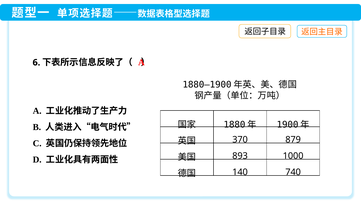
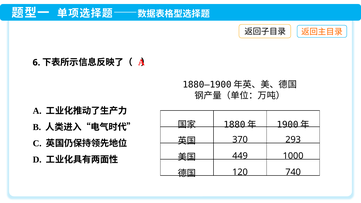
879: 879 -> 293
893: 893 -> 449
140: 140 -> 120
